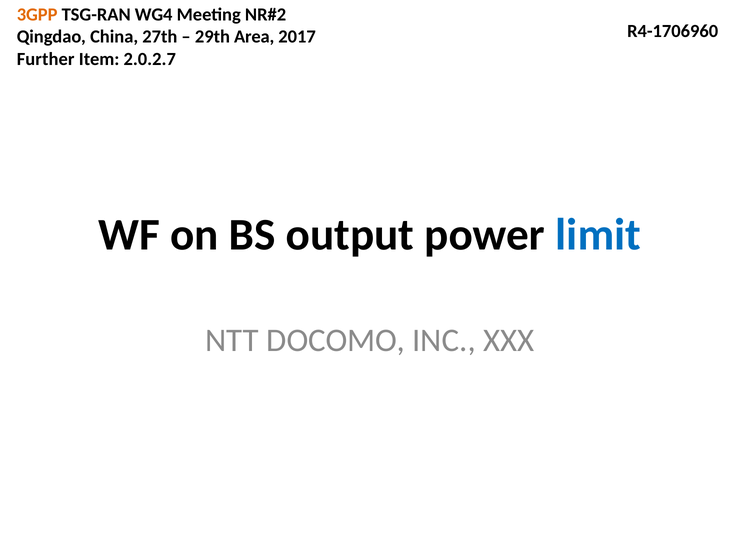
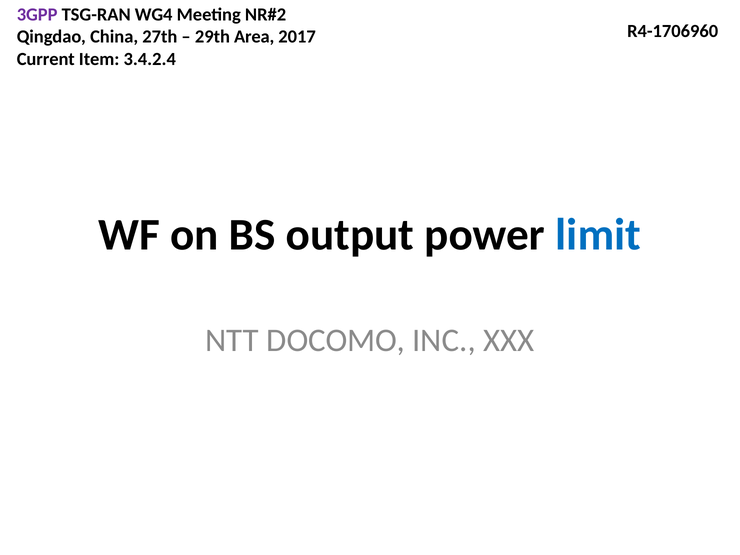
3GPP colour: orange -> purple
Further: Further -> Current
2.0.2.7: 2.0.2.7 -> 3.4.2.4
